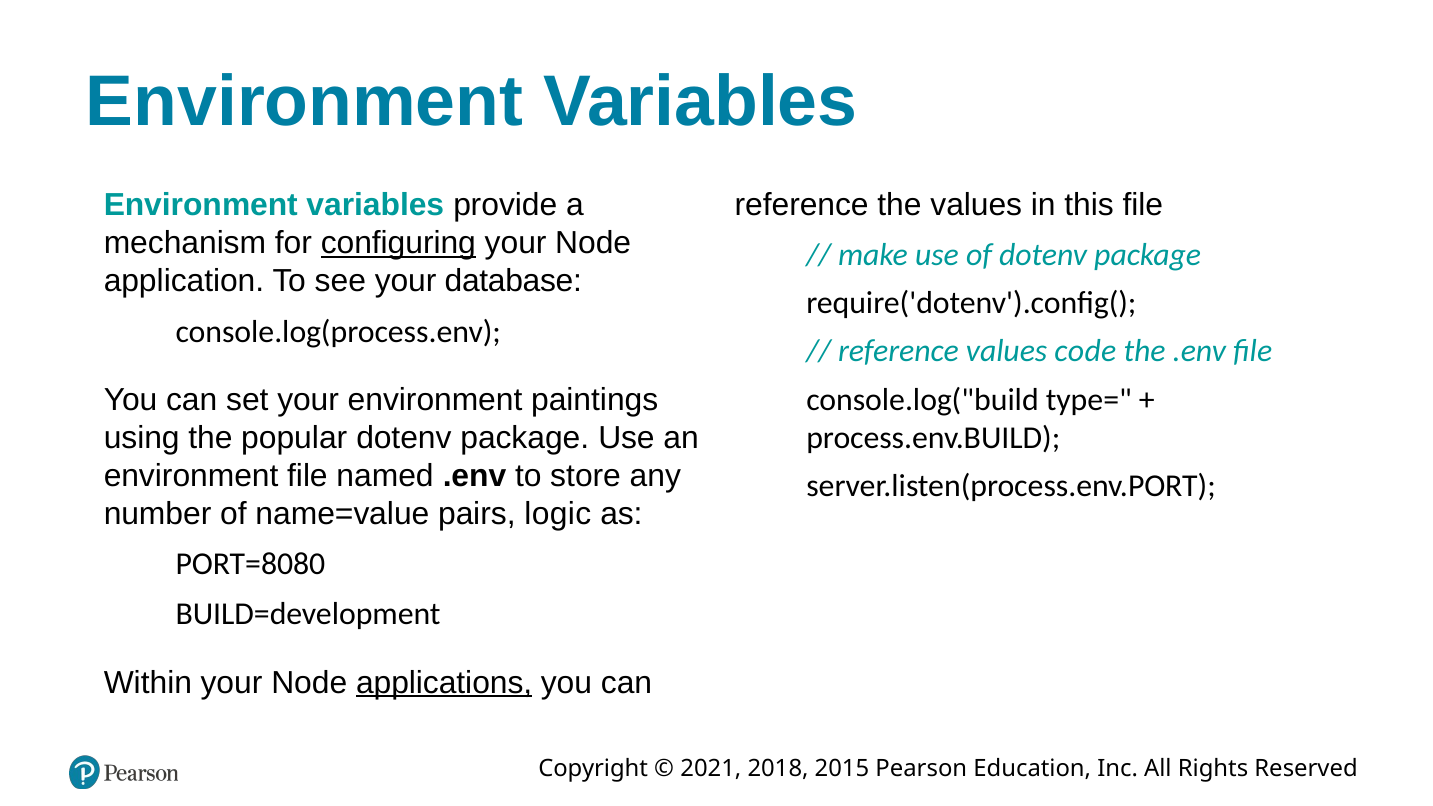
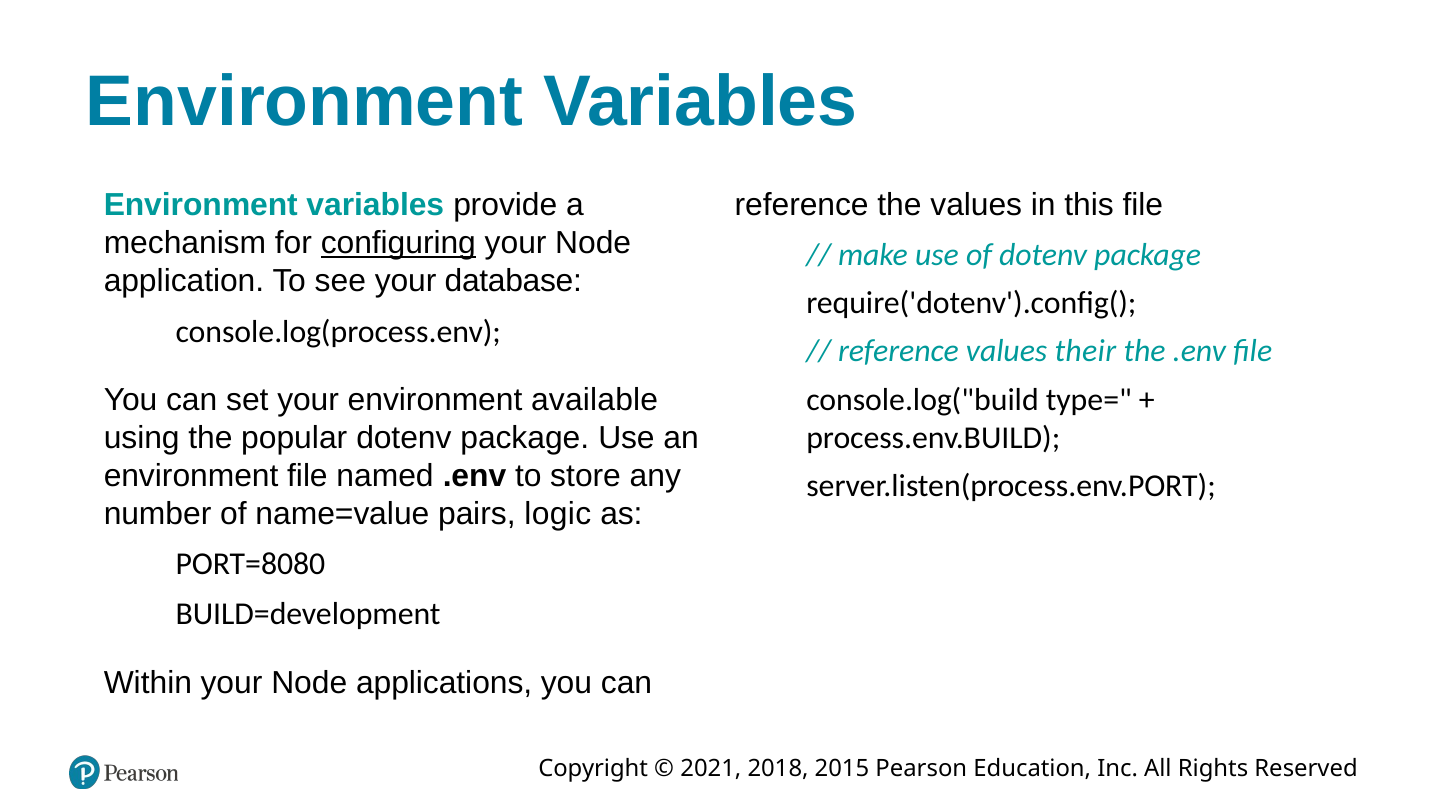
code: code -> their
paintings: paintings -> available
applications underline: present -> none
